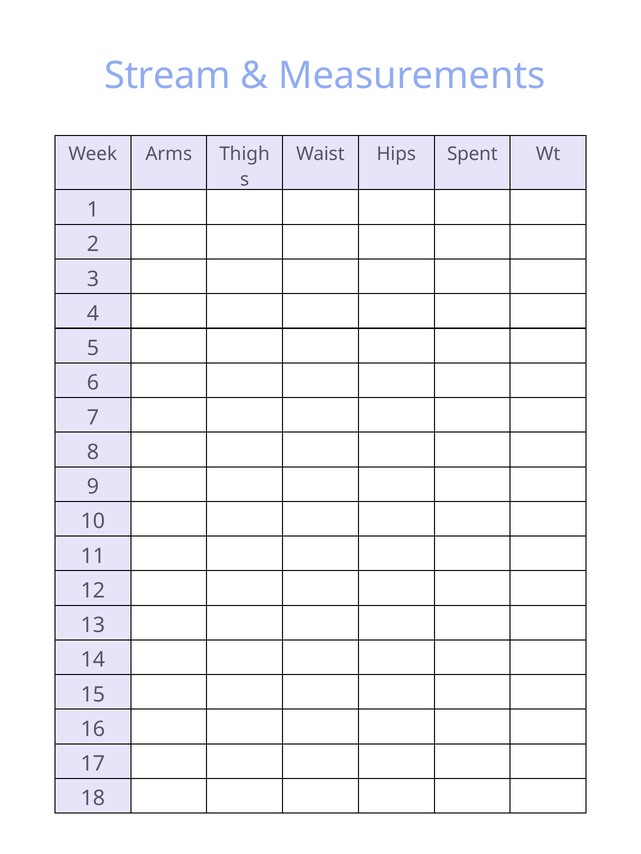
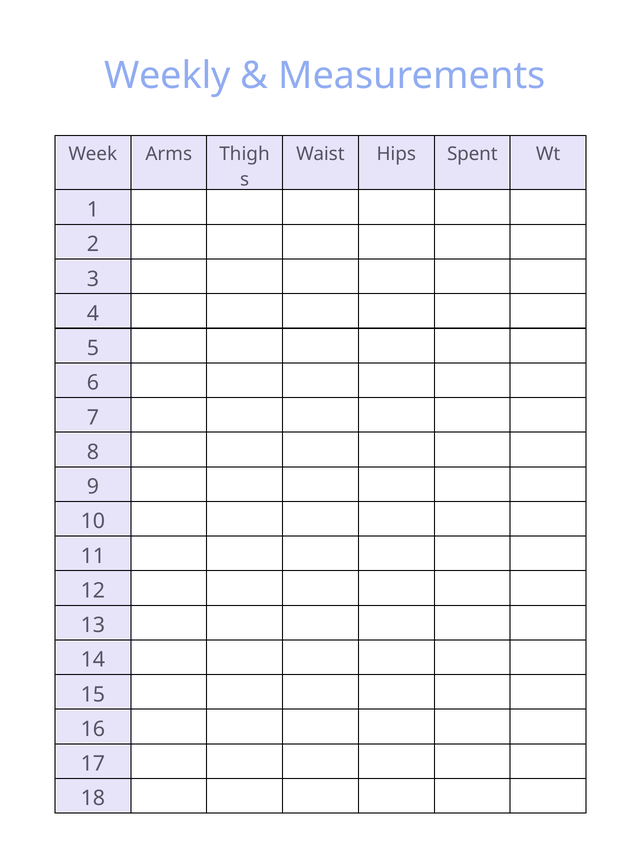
Stream: Stream -> Weekly
